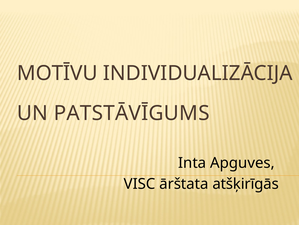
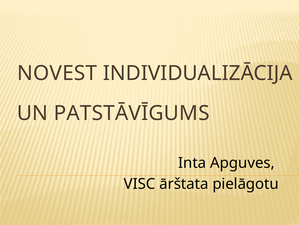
MOTĪVU: MOTĪVU -> NOVEST
atšķirīgās: atšķirīgās -> pielāgotu
